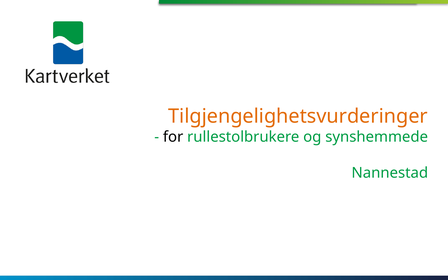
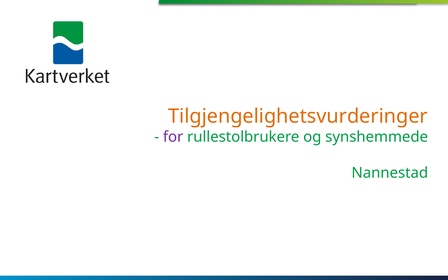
for colour: black -> purple
